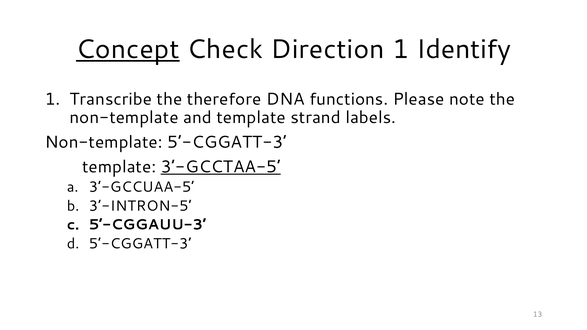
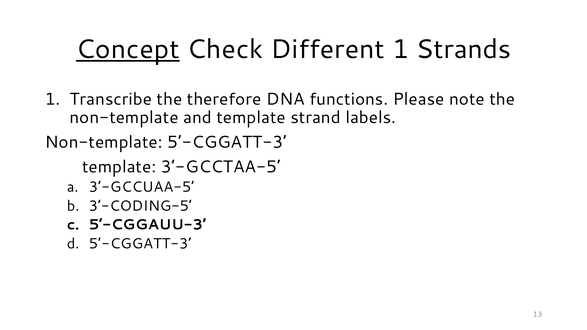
Direction: Direction -> Different
Identify: Identify -> Strands
3’-GCCTAA-5 underline: present -> none
3’-INTRON-5: 3’-INTRON-5 -> 3’-CODING-5
